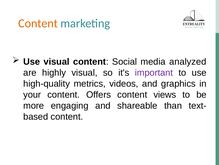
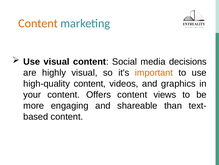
analyzed: analyzed -> decisions
important colour: purple -> orange
high-quality metrics: metrics -> content
